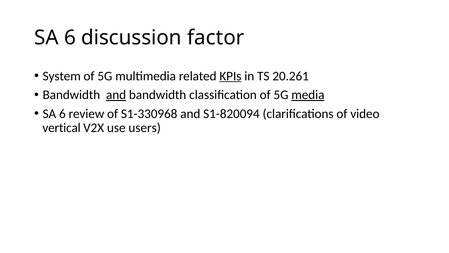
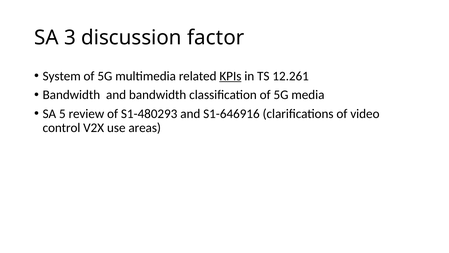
6 at (70, 38): 6 -> 3
20.261: 20.261 -> 12.261
and at (116, 95) underline: present -> none
media underline: present -> none
6 at (62, 114): 6 -> 5
S1-330968: S1-330968 -> S1-480293
S1-820094: S1-820094 -> S1-646916
vertical: vertical -> control
users: users -> areas
